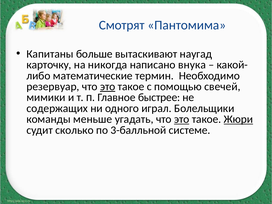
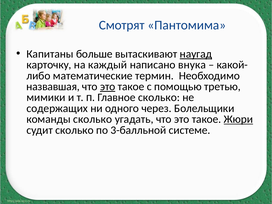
наугад underline: none -> present
никогда: никогда -> каждый
резервуар: резервуар -> назвавшая
свечей: свечей -> третью
Главное быстрее: быстрее -> сколько
играл: играл -> через
команды меньше: меньше -> сколько
это at (182, 119) underline: present -> none
